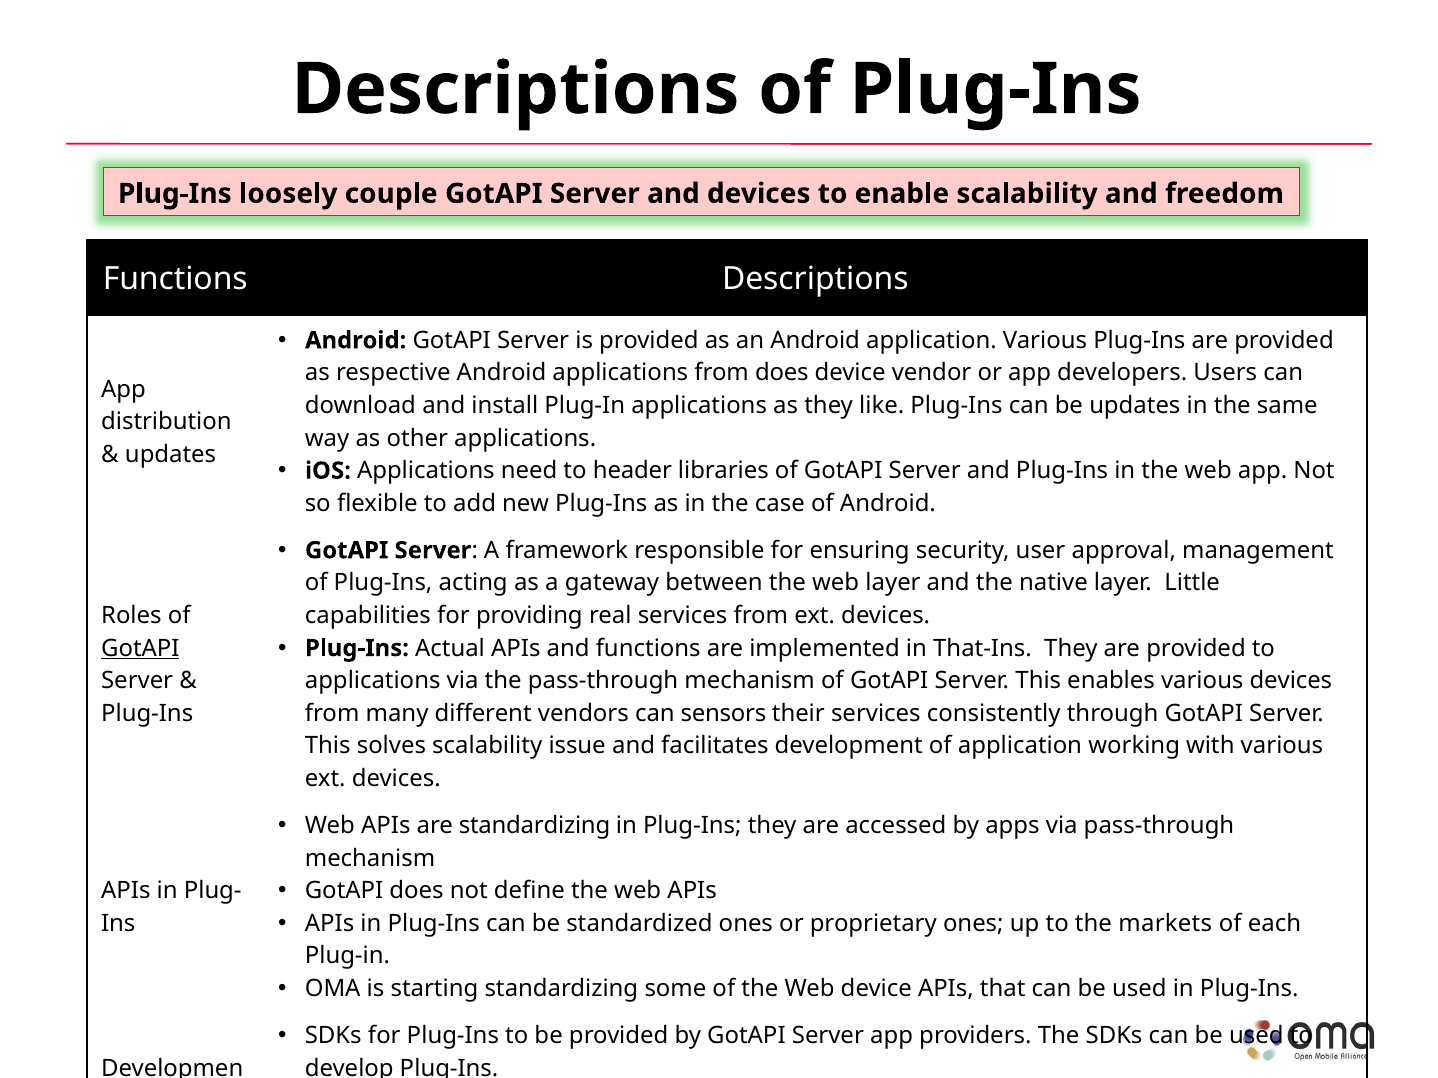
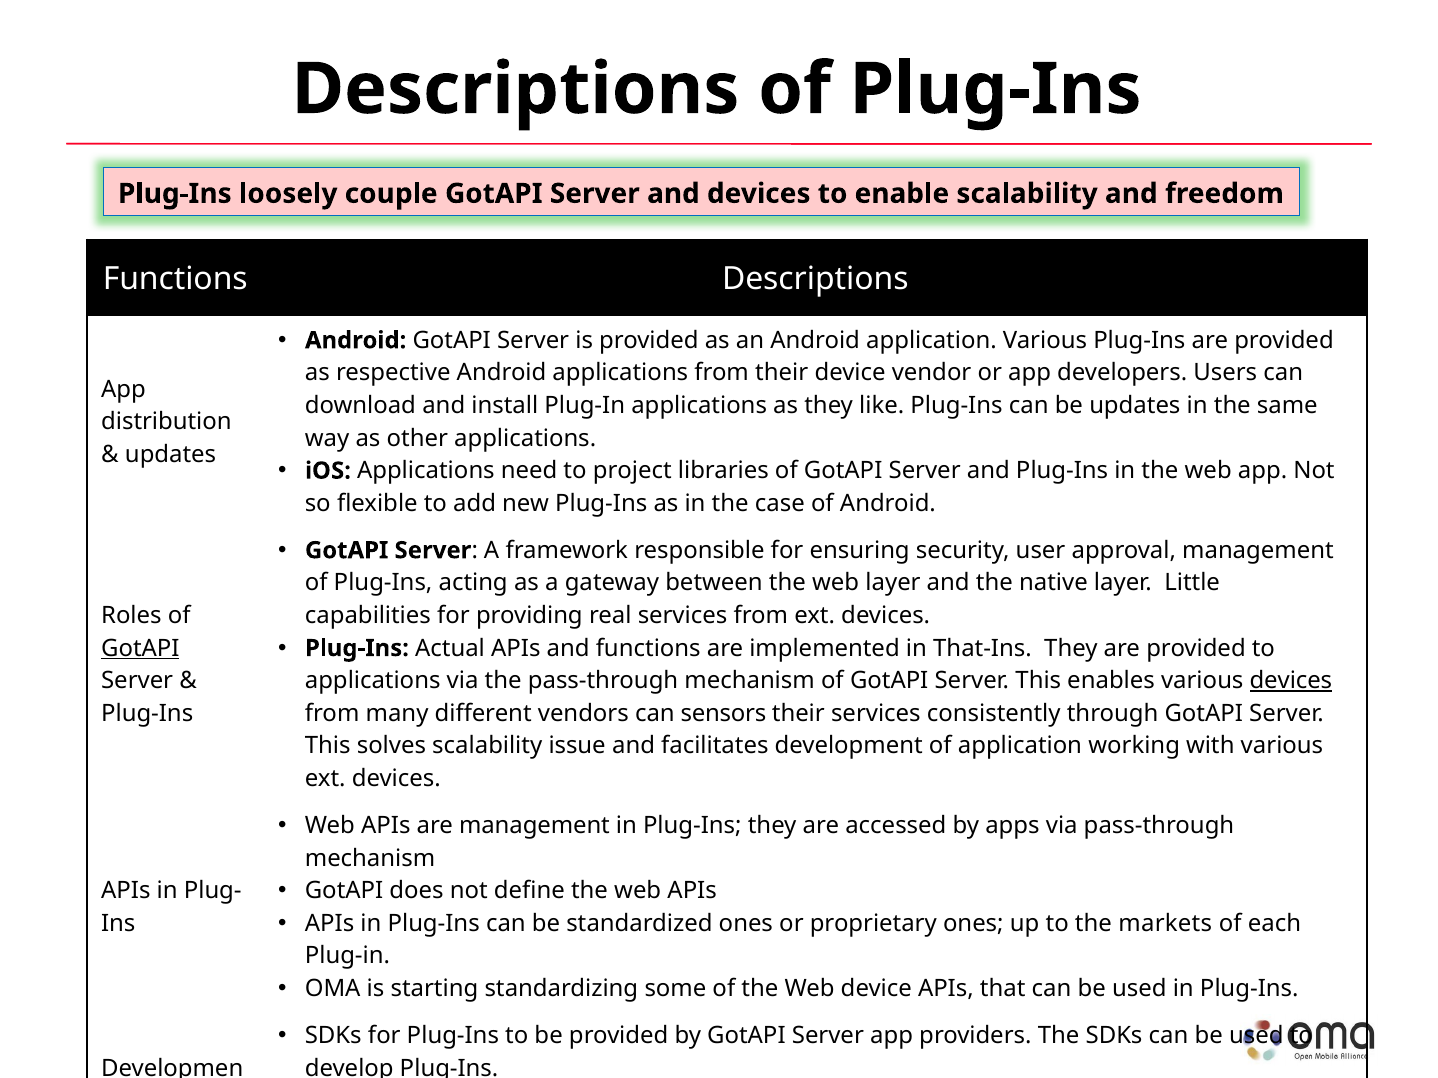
from does: does -> their
to header: header -> project
devices at (1291, 681) underline: none -> present
are standardizing: standardizing -> management
